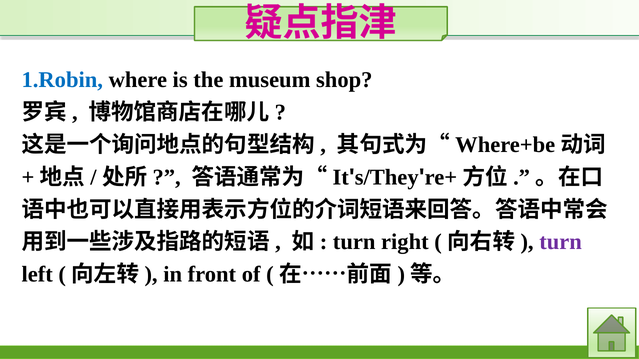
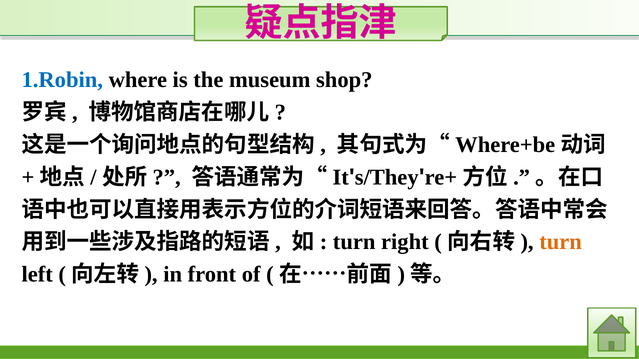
turn at (561, 242) colour: purple -> orange
